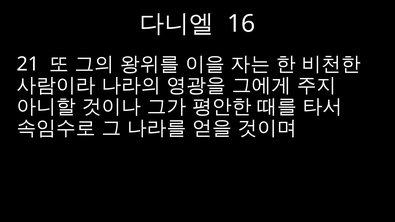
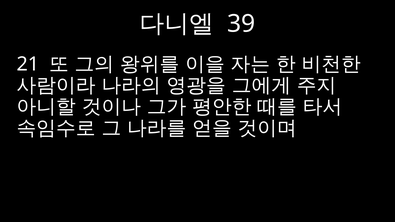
16: 16 -> 39
